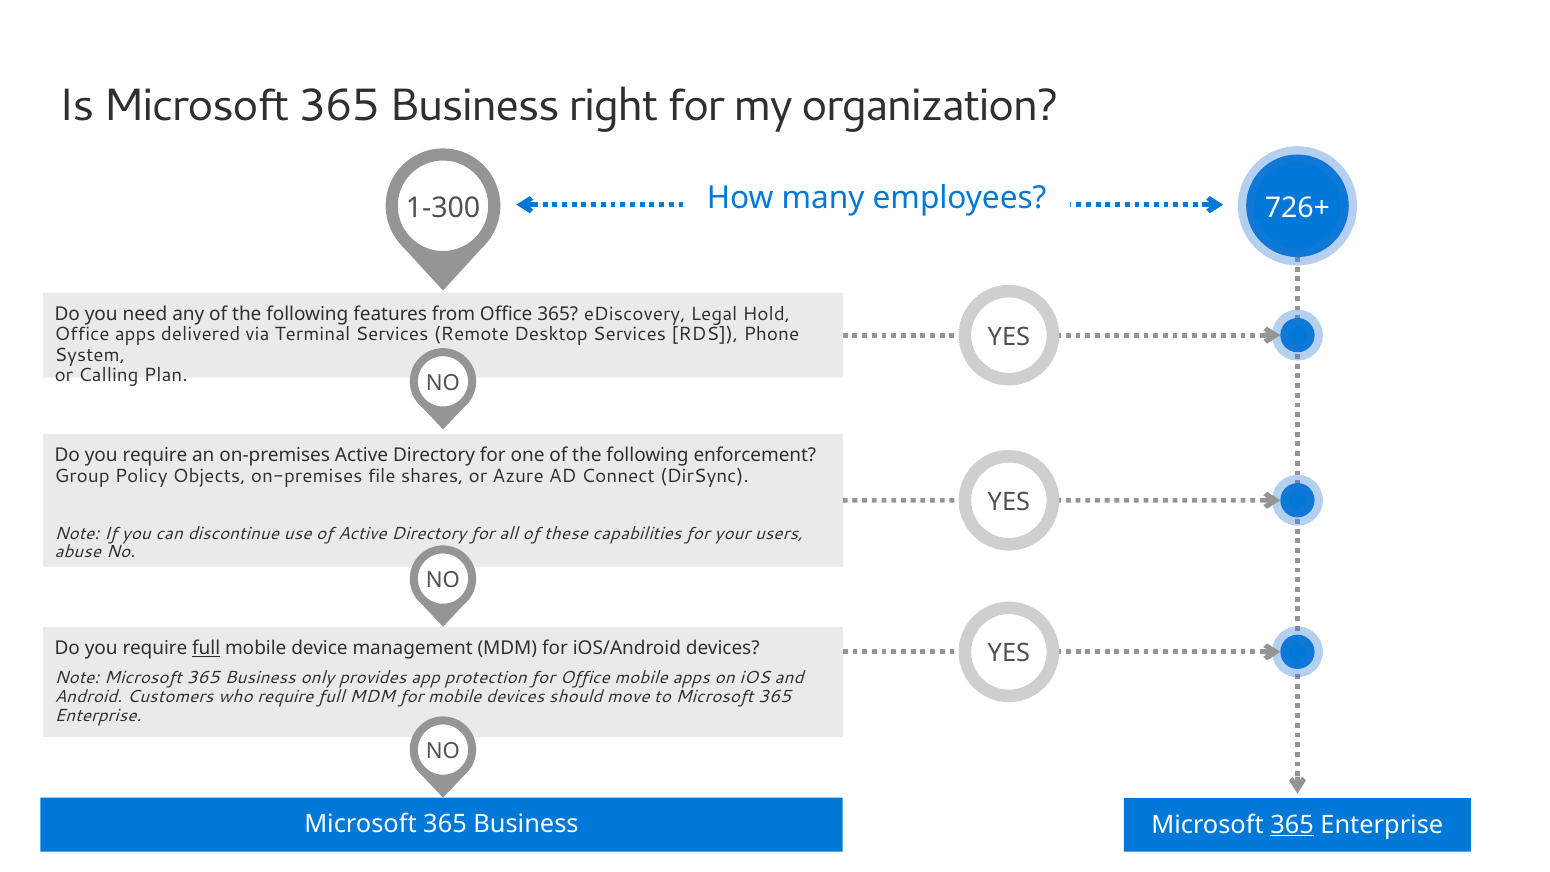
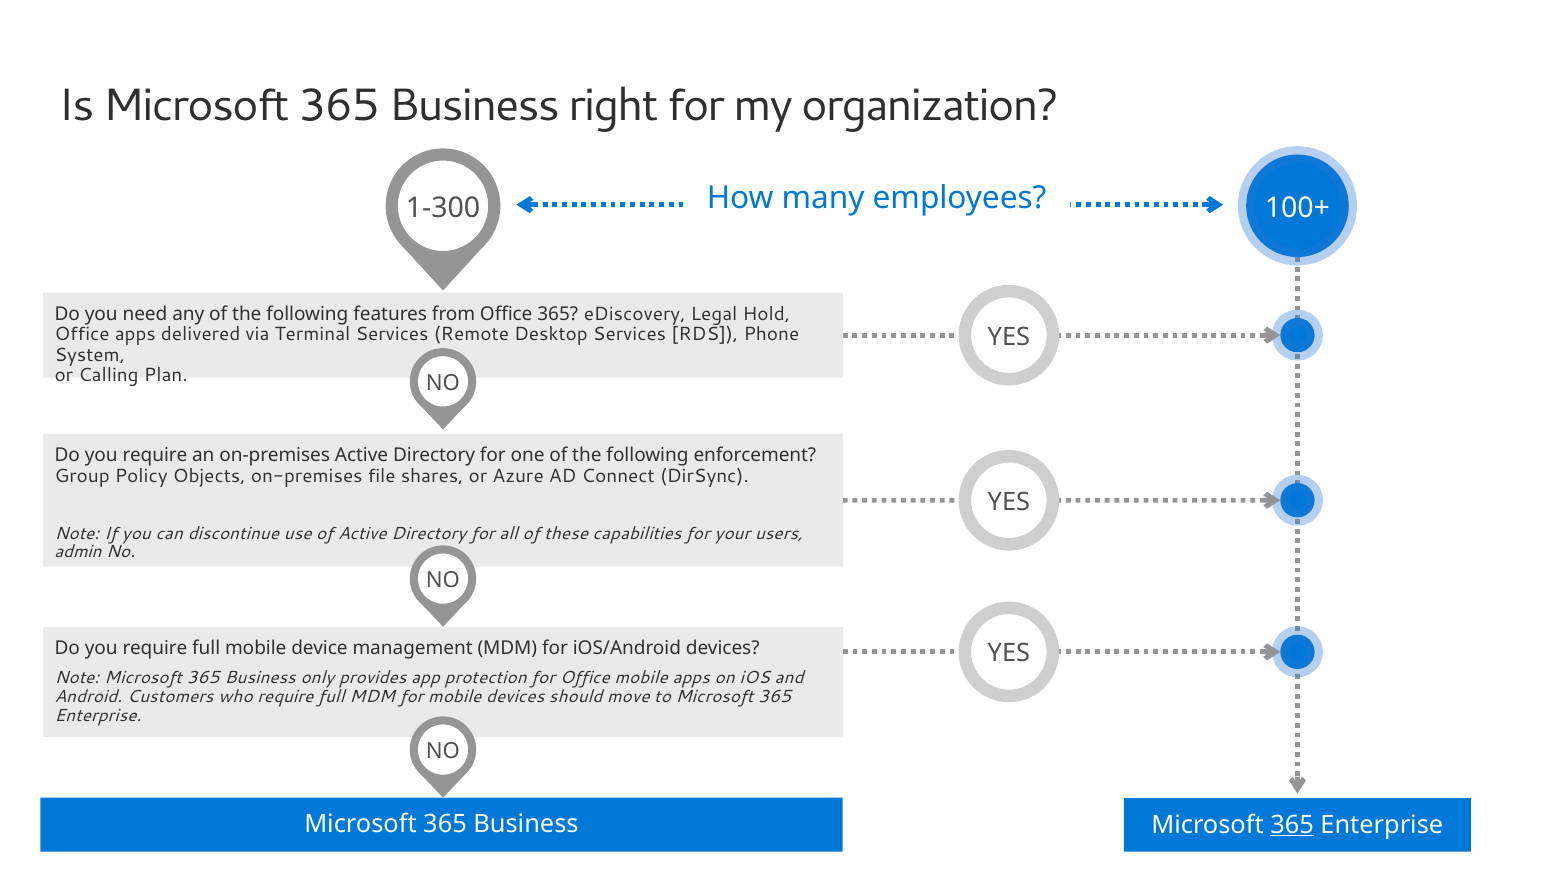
726+: 726+ -> 100+
abuse: abuse -> admin
full at (206, 648) underline: present -> none
